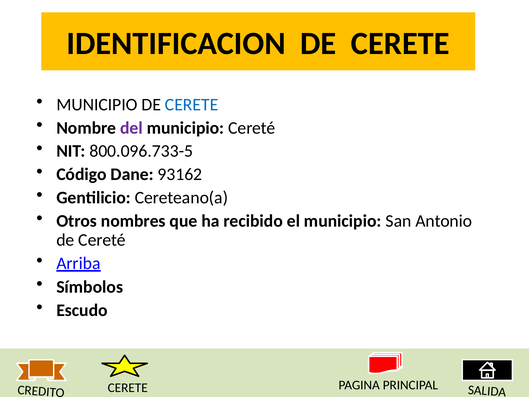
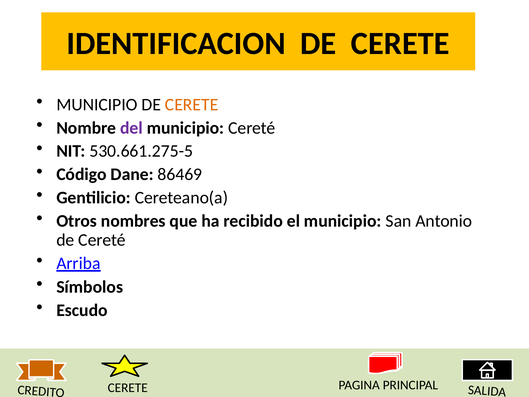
CERETE at (192, 105) colour: blue -> orange
800.096.733-5: 800.096.733-5 -> 530.661.275-5
93162: 93162 -> 86469
